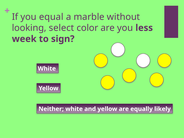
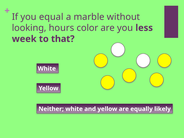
select: select -> hours
sign: sign -> that
